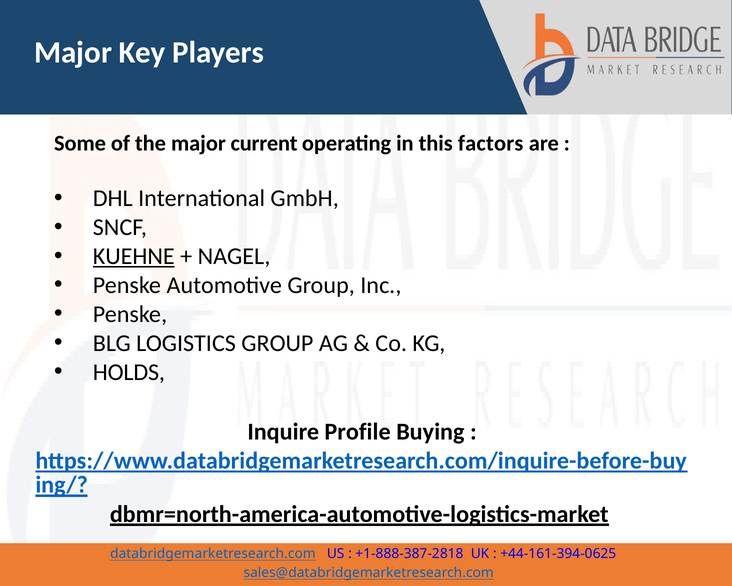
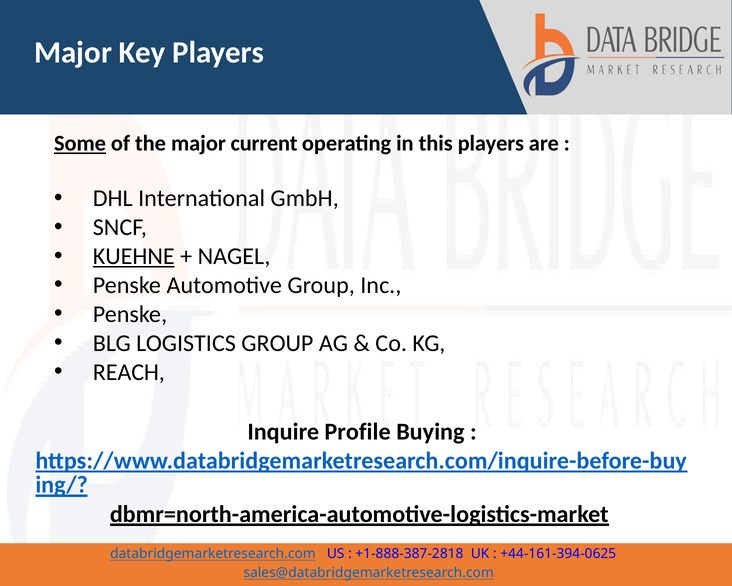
Some underline: none -> present
this factors: factors -> players
HOLDS: HOLDS -> REACH
